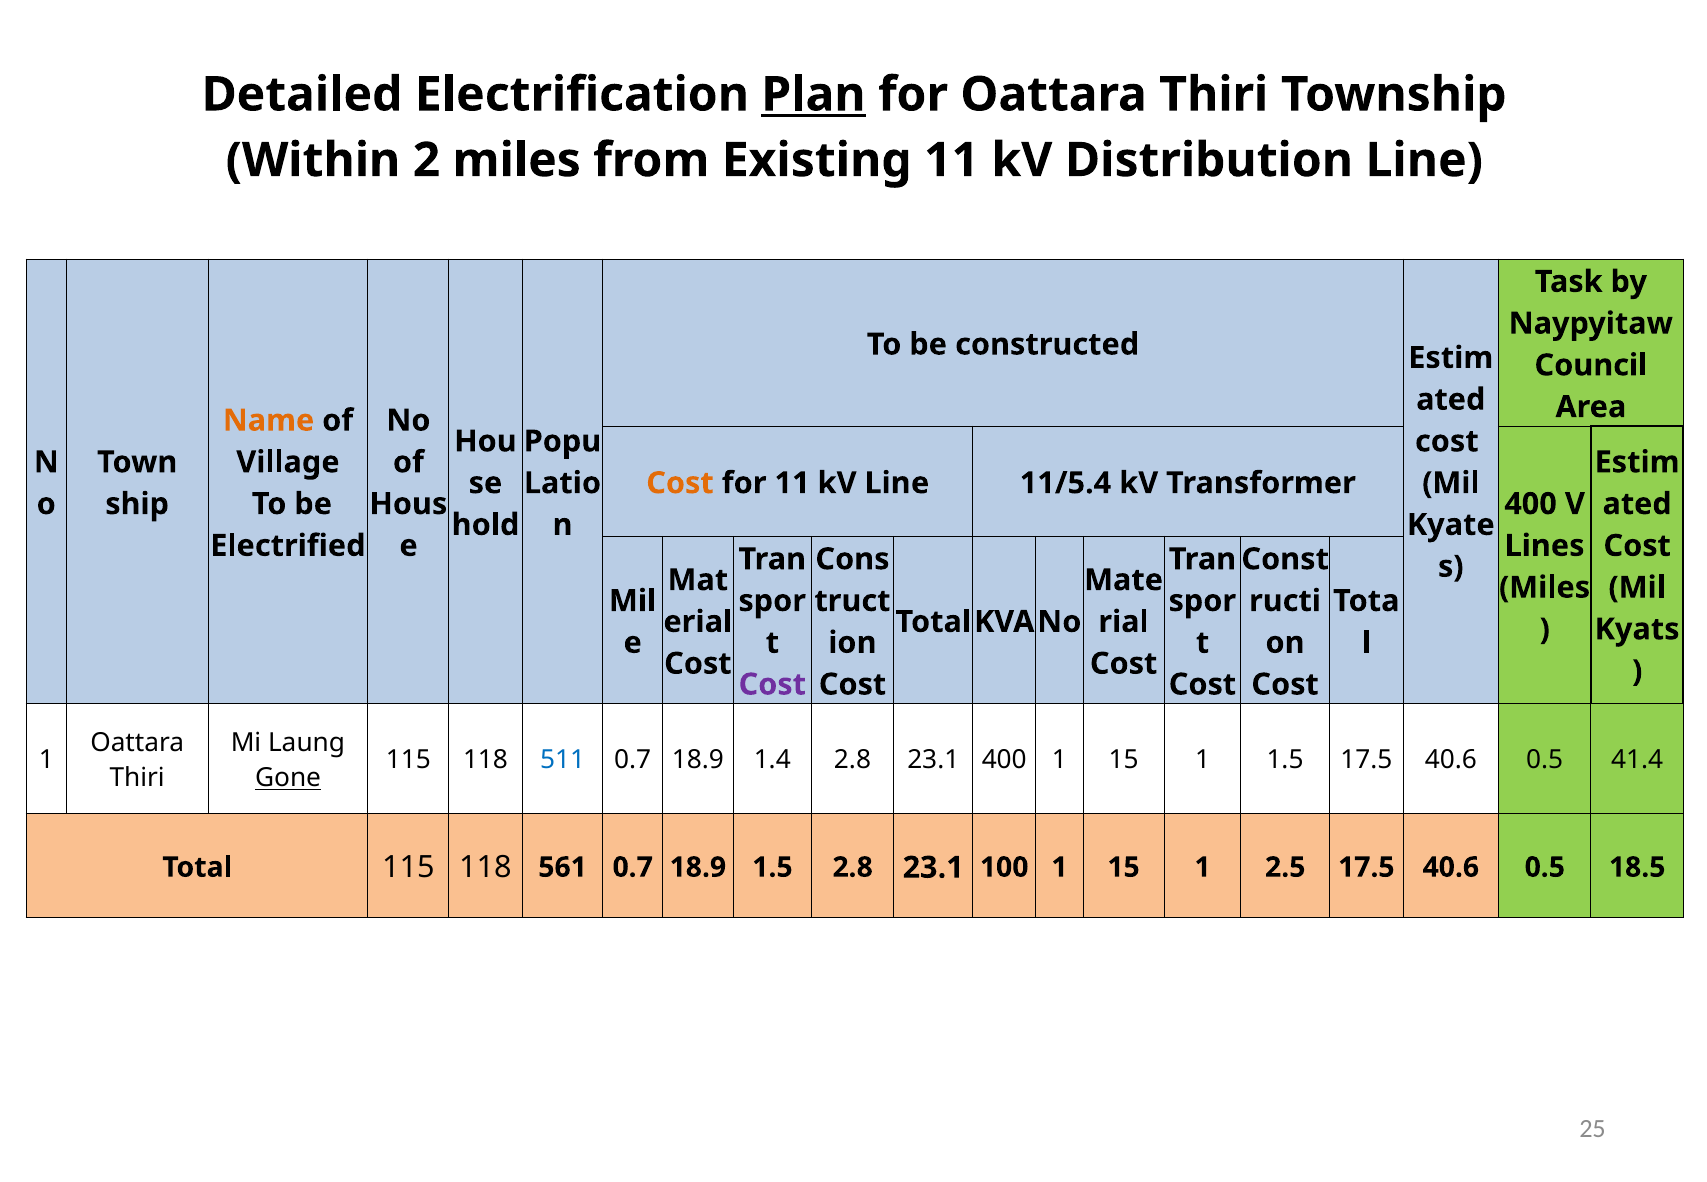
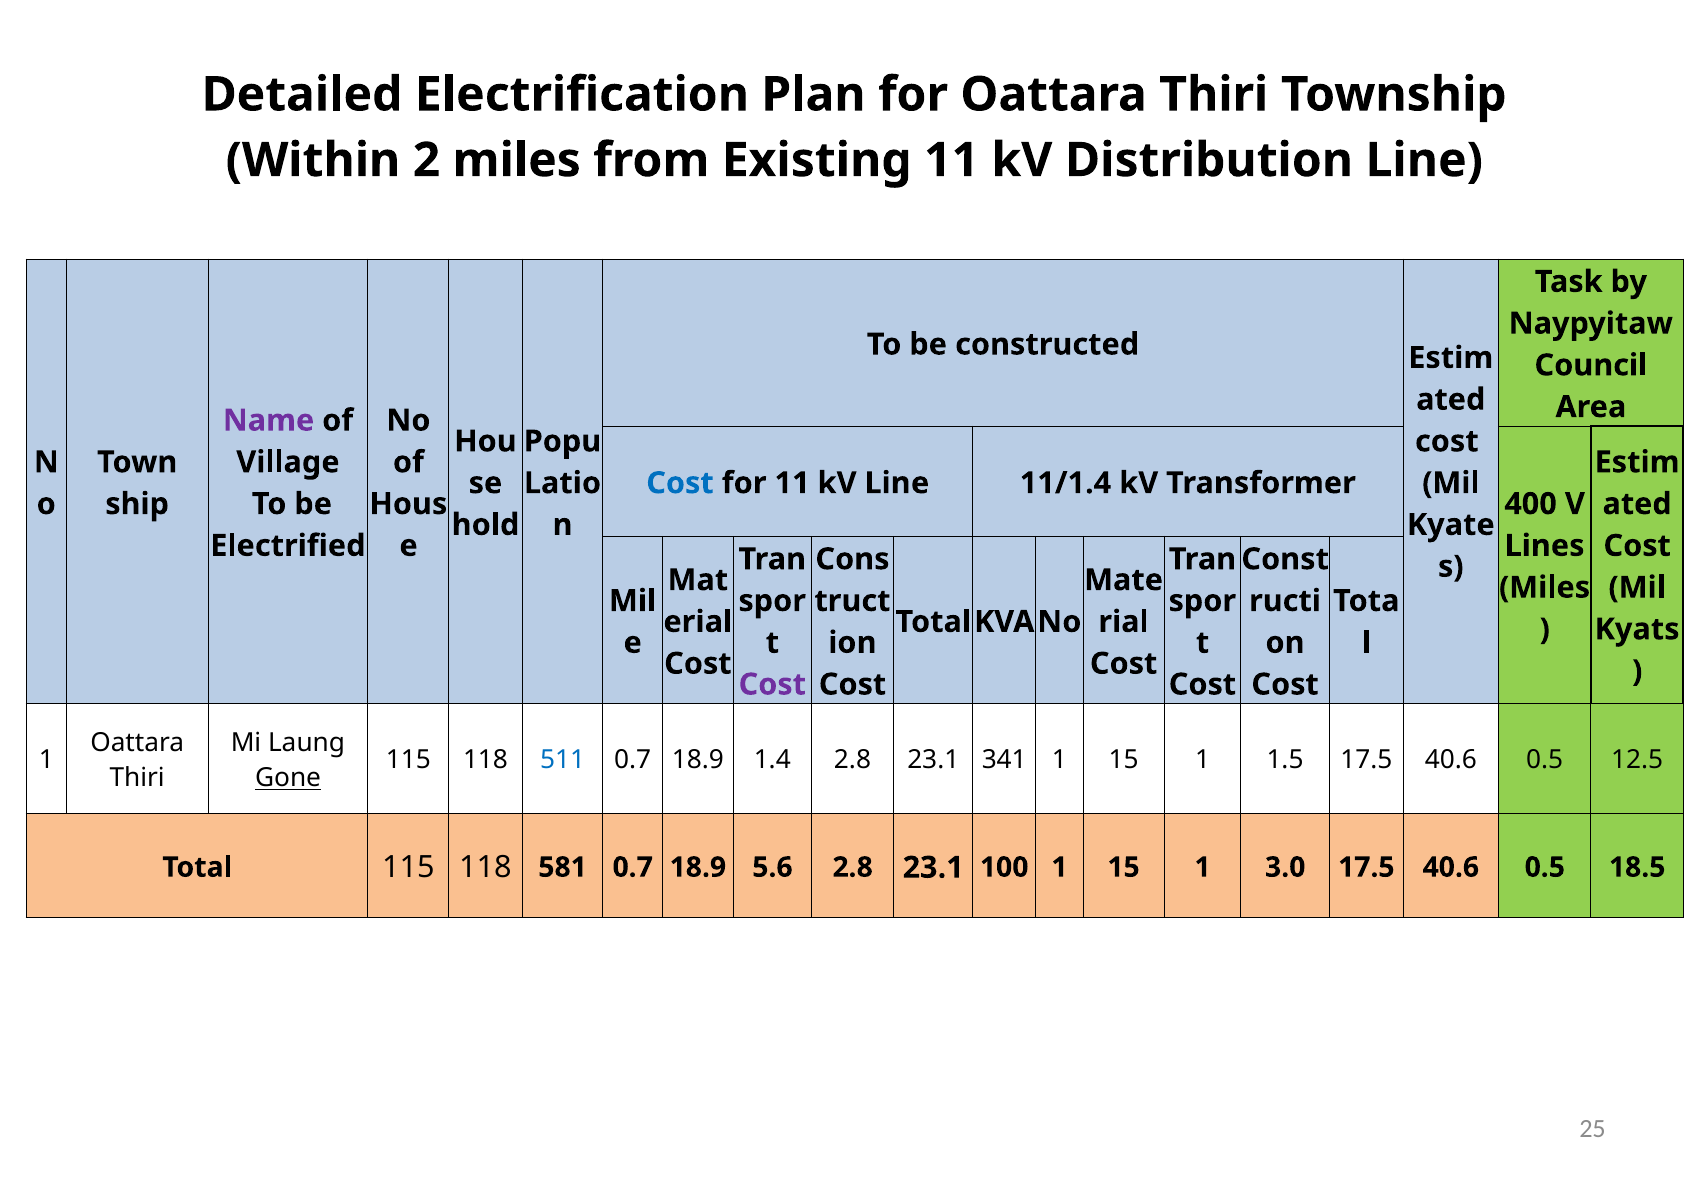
Plan underline: present -> none
Name colour: orange -> purple
Cost at (680, 483) colour: orange -> blue
11/5.4: 11/5.4 -> 11/1.4
23.1 400: 400 -> 341
41.4: 41.4 -> 12.5
561: 561 -> 581
18.9 1.5: 1.5 -> 5.6
2.5: 2.5 -> 3.0
